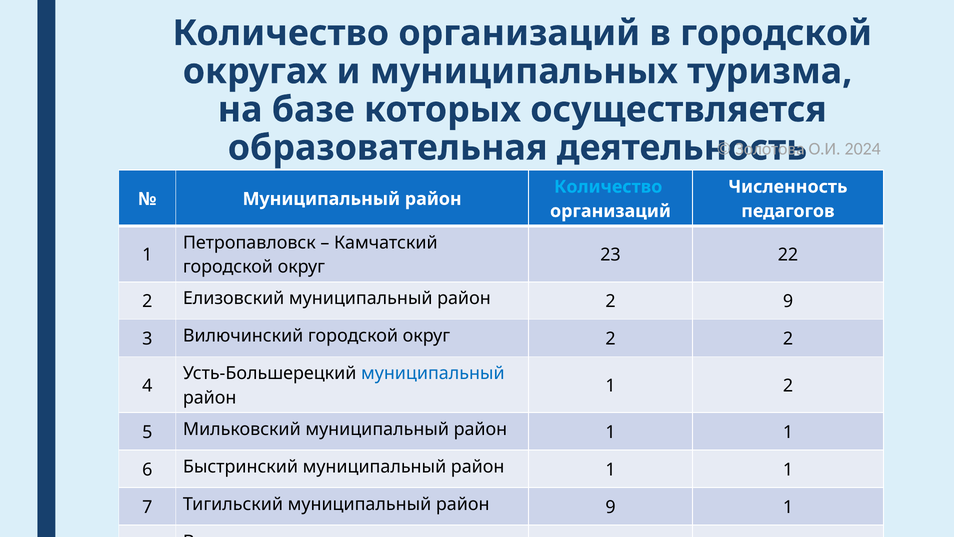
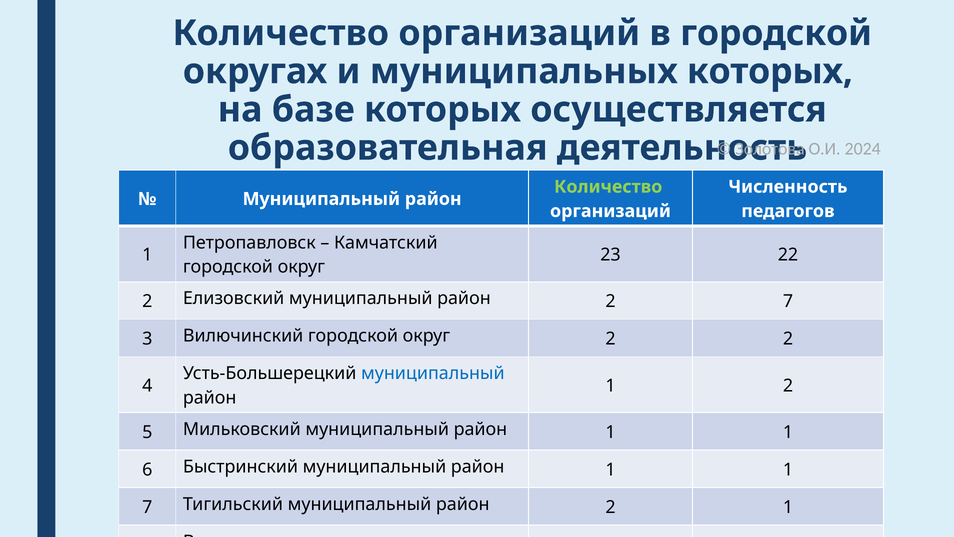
муниципальных туризма: туризма -> которых
Количество at (608, 187) colour: light blue -> light green
2 9: 9 -> 7
Тигильский муниципальный район 9: 9 -> 2
